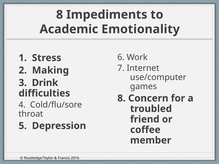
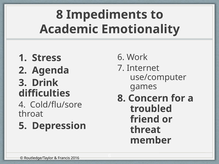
Making: Making -> Agenda
coffee: coffee -> threat
